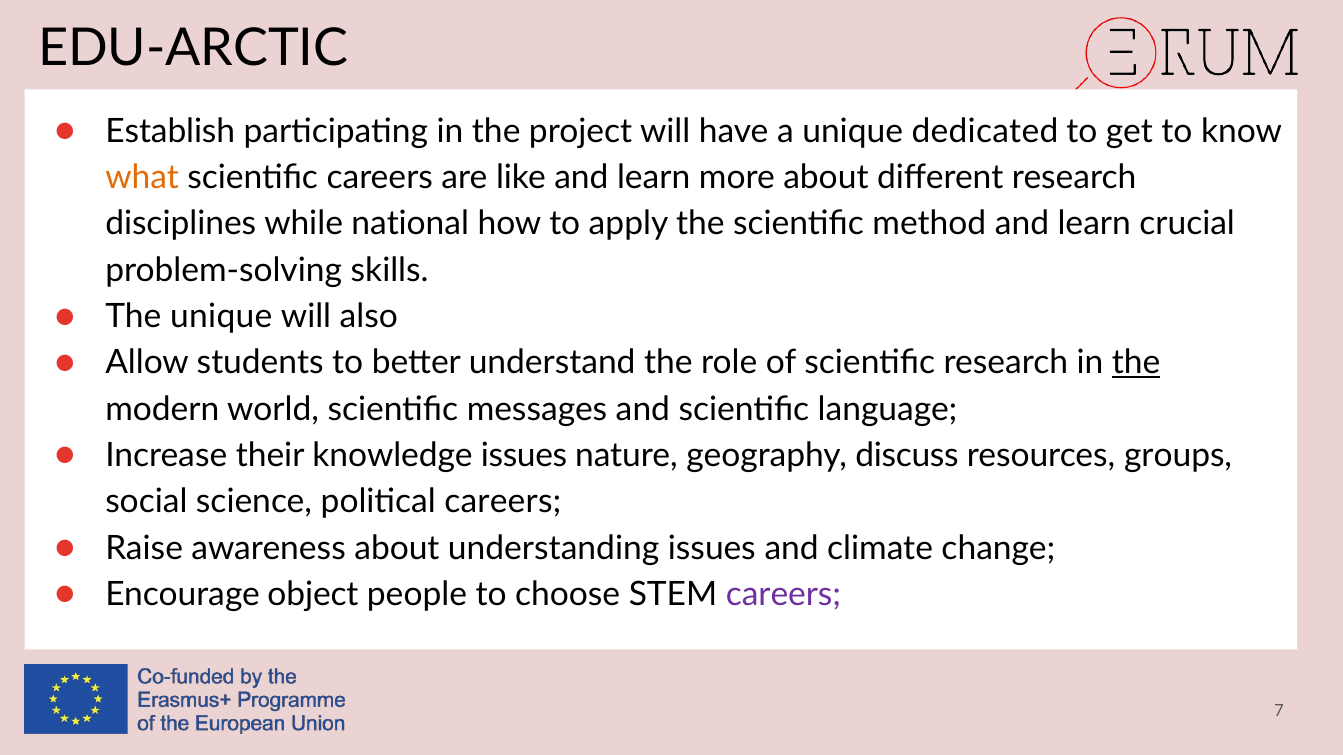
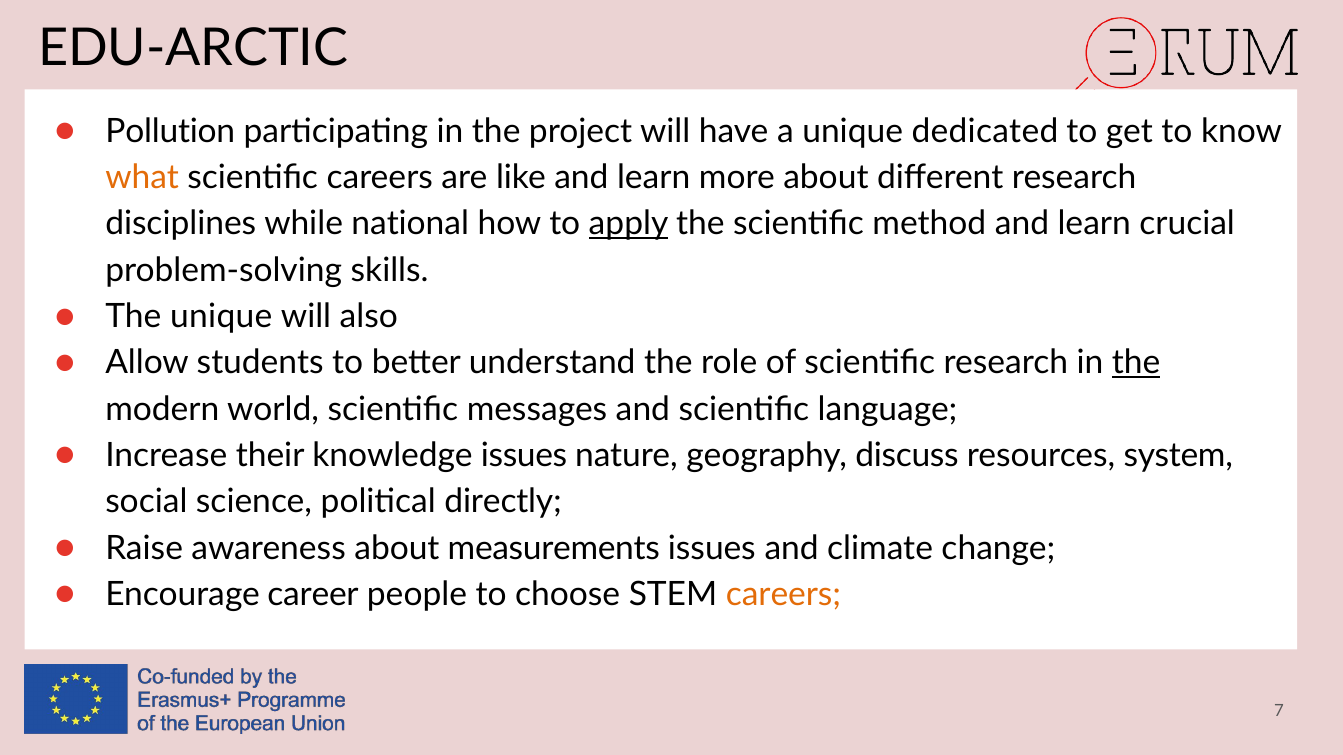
Establish: Establish -> Pollution
apply underline: none -> present
groups: groups -> system
political careers: careers -> directly
understanding: understanding -> measurements
object: object -> career
careers at (783, 595) colour: purple -> orange
